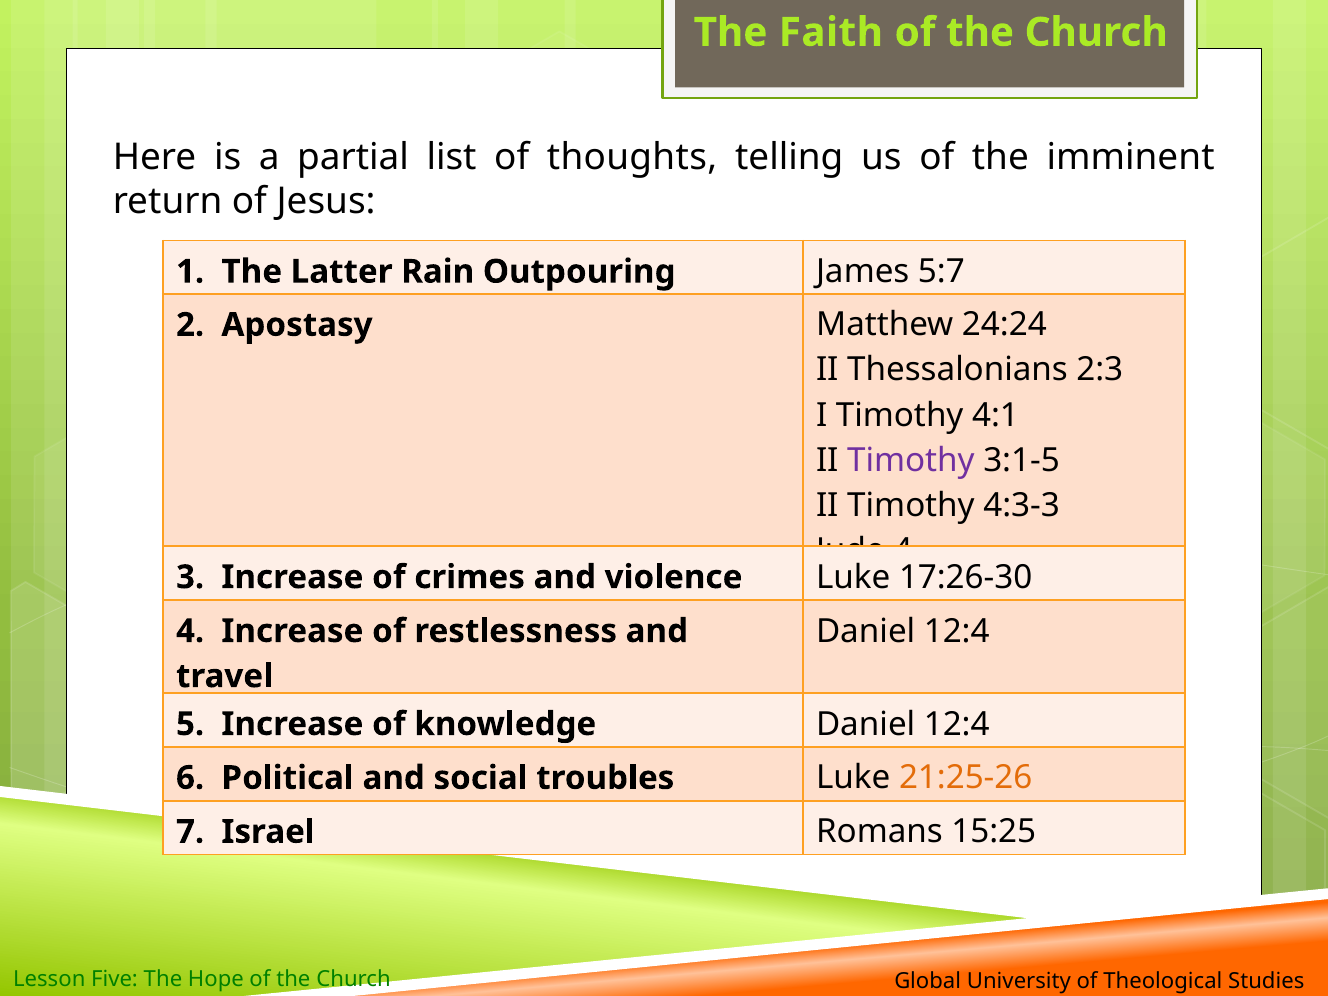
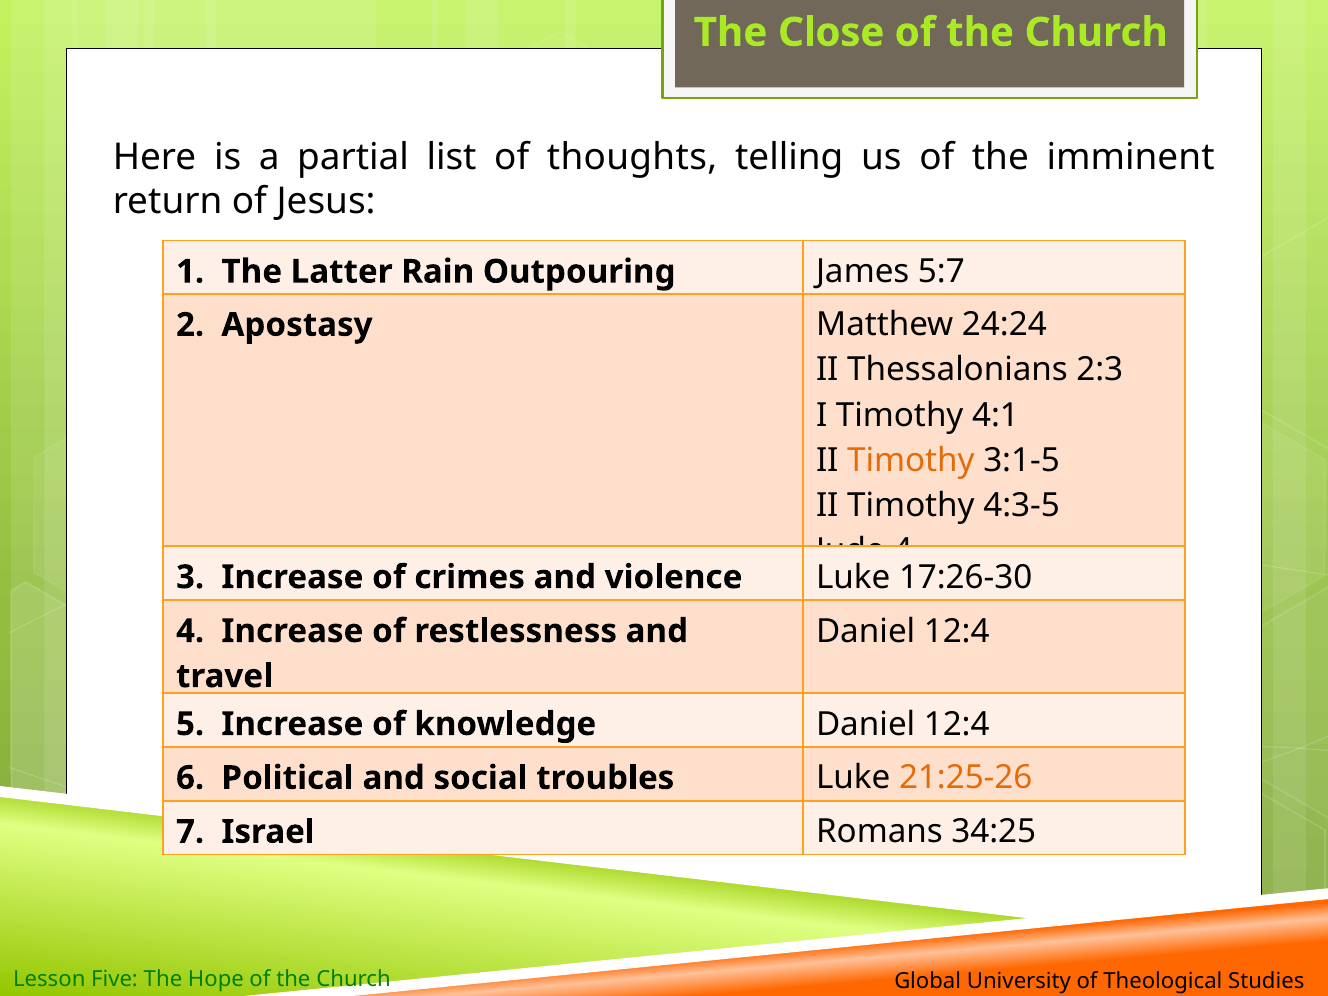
Faith: Faith -> Close
Timothy at (911, 460) colour: purple -> orange
4:3-3: 4:3-3 -> 4:3-5
15:25: 15:25 -> 34:25
